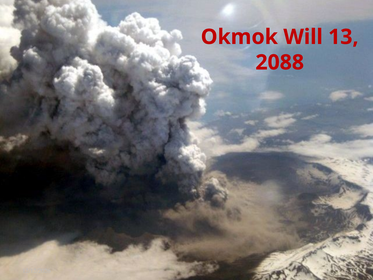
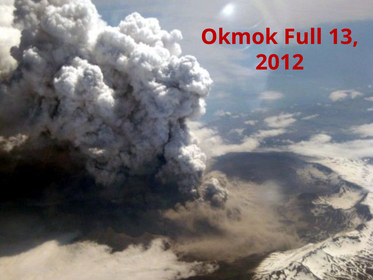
Will: Will -> Full
2088: 2088 -> 2012
